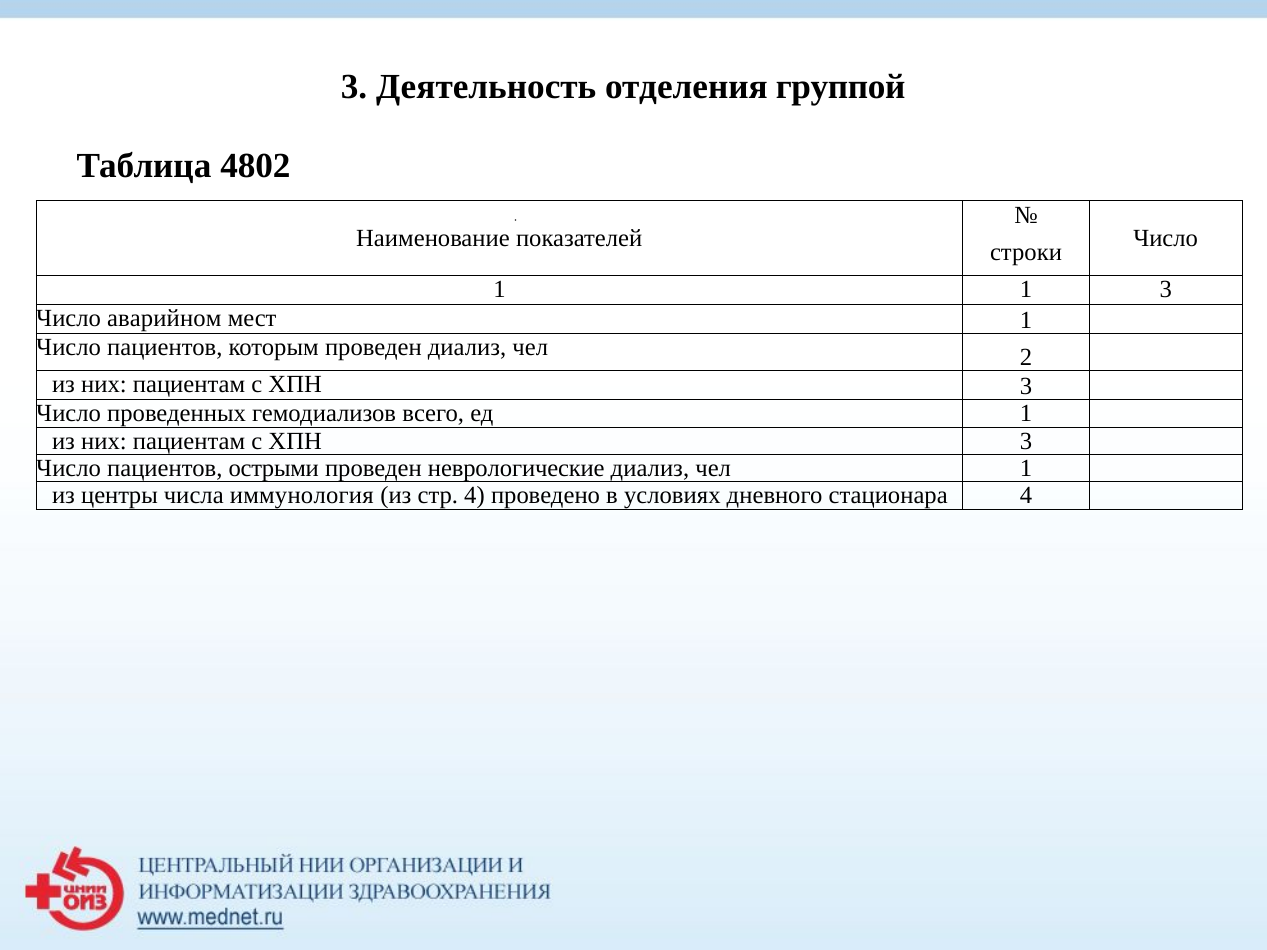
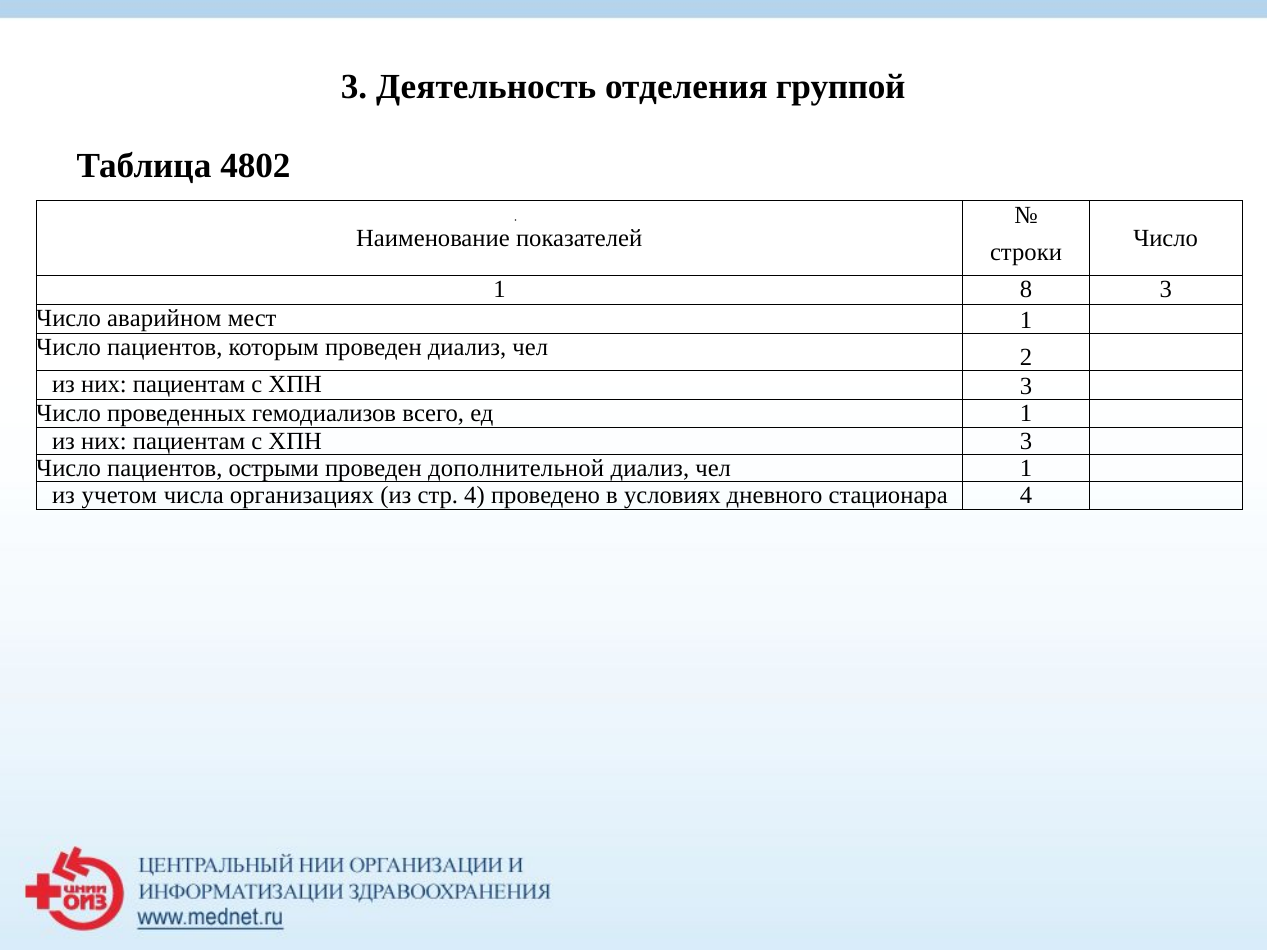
1 1: 1 -> 8
неврологические: неврологические -> дополнительной
центры: центры -> учетом
иммунология: иммунология -> организациях
